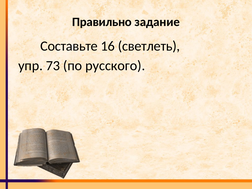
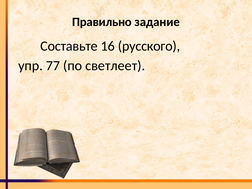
светлеть: светлеть -> русского
73: 73 -> 77
русского: русского -> светлеет
